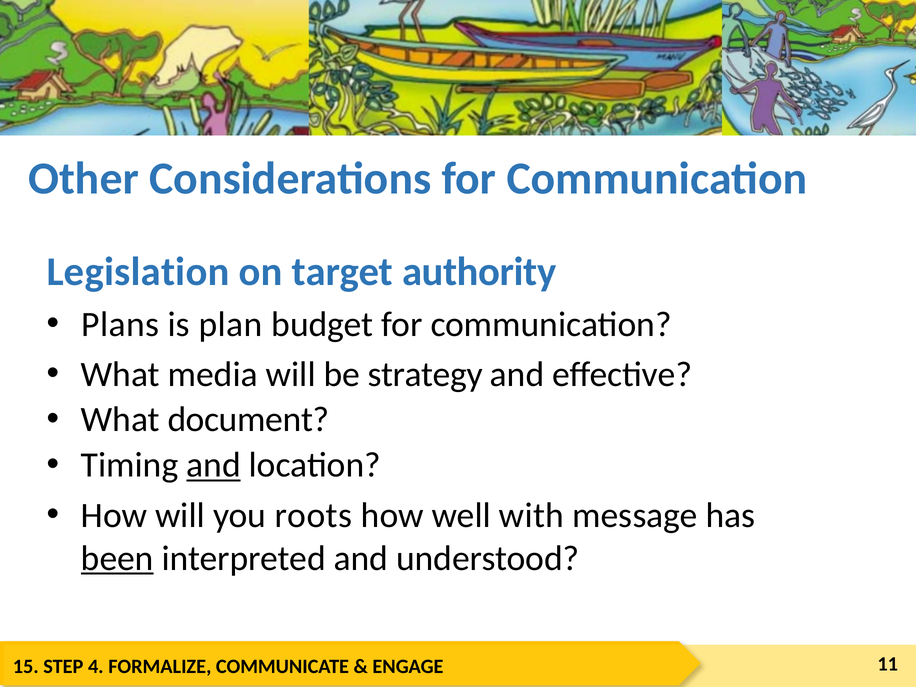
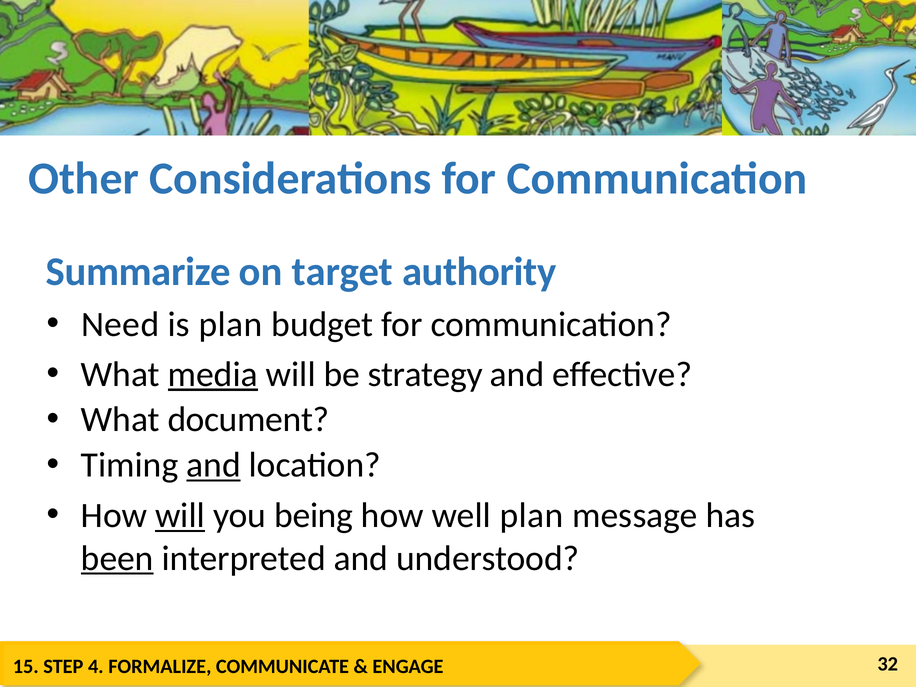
Legislation: Legislation -> Summarize
Plans: Plans -> Need
media underline: none -> present
will at (180, 516) underline: none -> present
roots: roots -> being
well with: with -> plan
11: 11 -> 32
